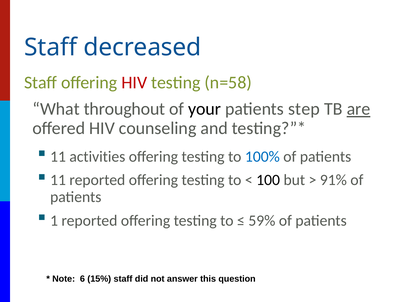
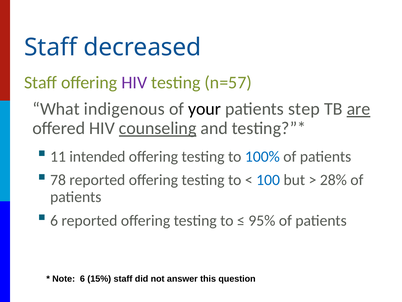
HIV at (134, 83) colour: red -> purple
n=58: n=58 -> n=57
throughout: throughout -> indigenous
counseling underline: none -> present
activities: activities -> intended
11 at (58, 180): 11 -> 78
100 colour: black -> blue
91%: 91% -> 28%
1 at (54, 220): 1 -> 6
59%: 59% -> 95%
